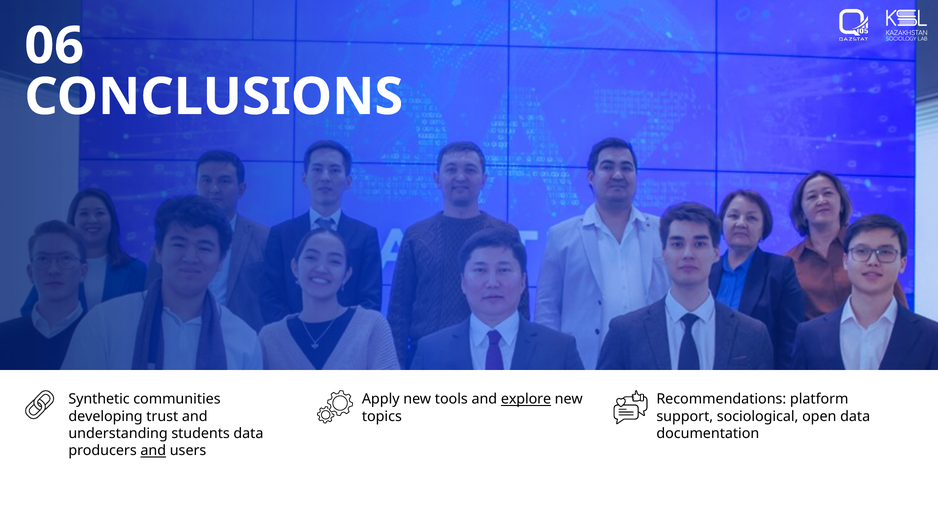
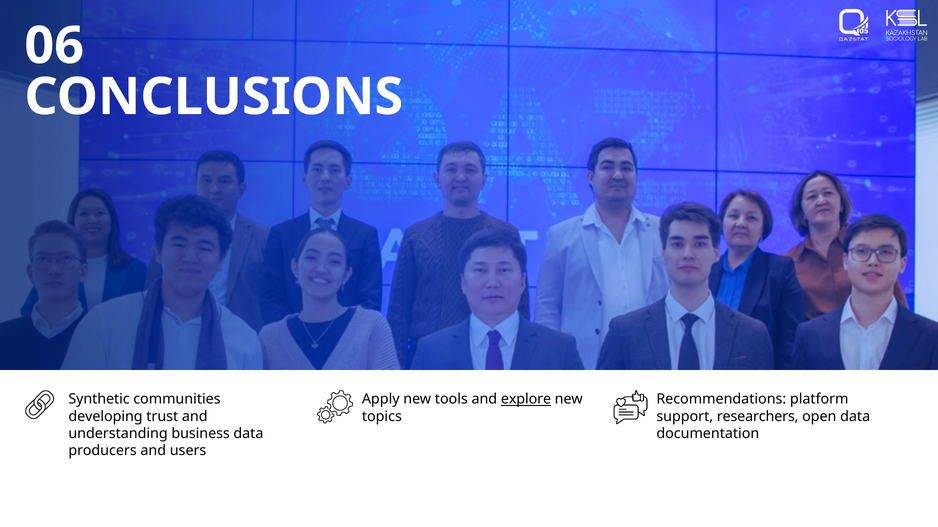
sociological: sociological -> researchers
students: students -> business
and at (153, 451) underline: present -> none
